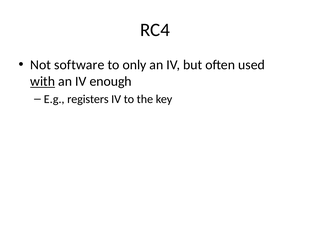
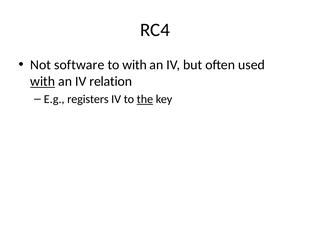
to only: only -> with
enough: enough -> relation
the underline: none -> present
